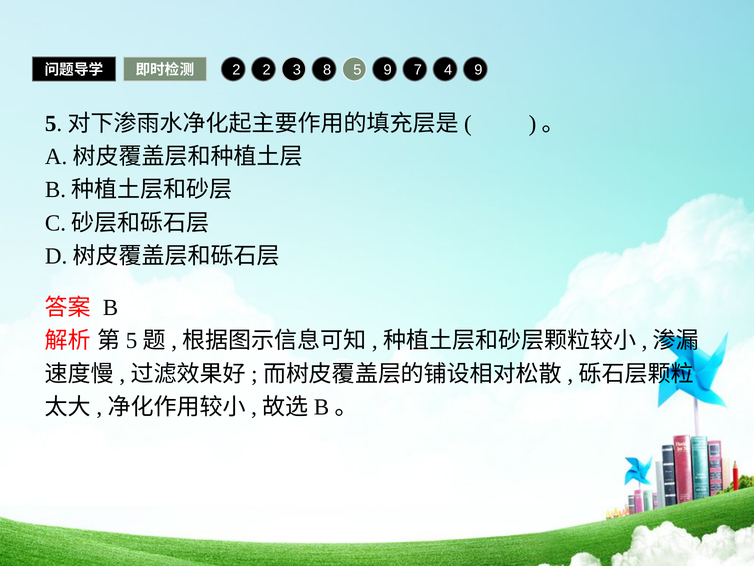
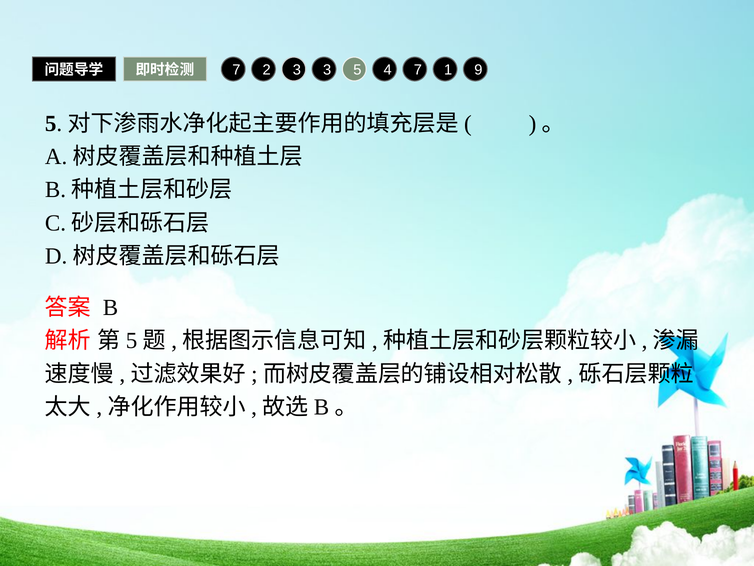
2 at (236, 70): 2 -> 7
3 8: 8 -> 3
5 9: 9 -> 4
4: 4 -> 1
